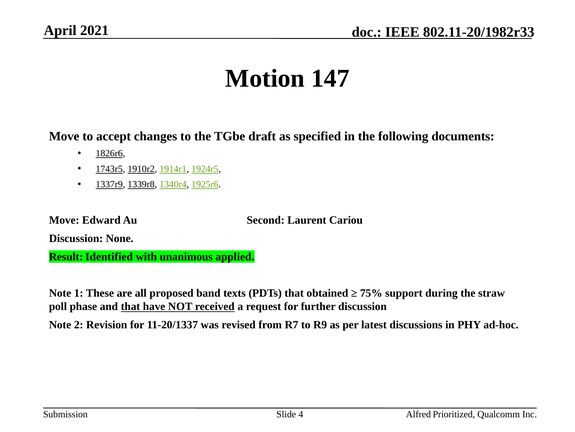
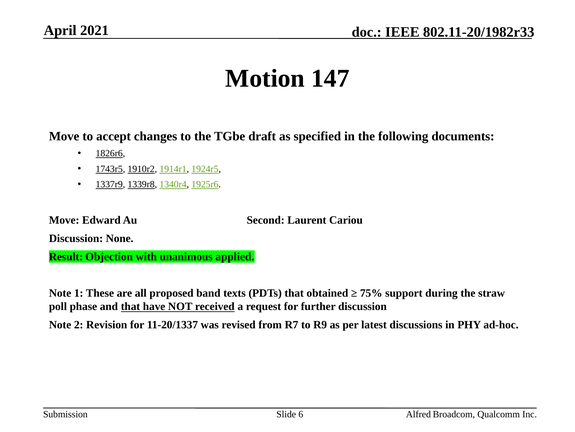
Identified: Identified -> Objection
4: 4 -> 6
Prioritized: Prioritized -> Broadcom
